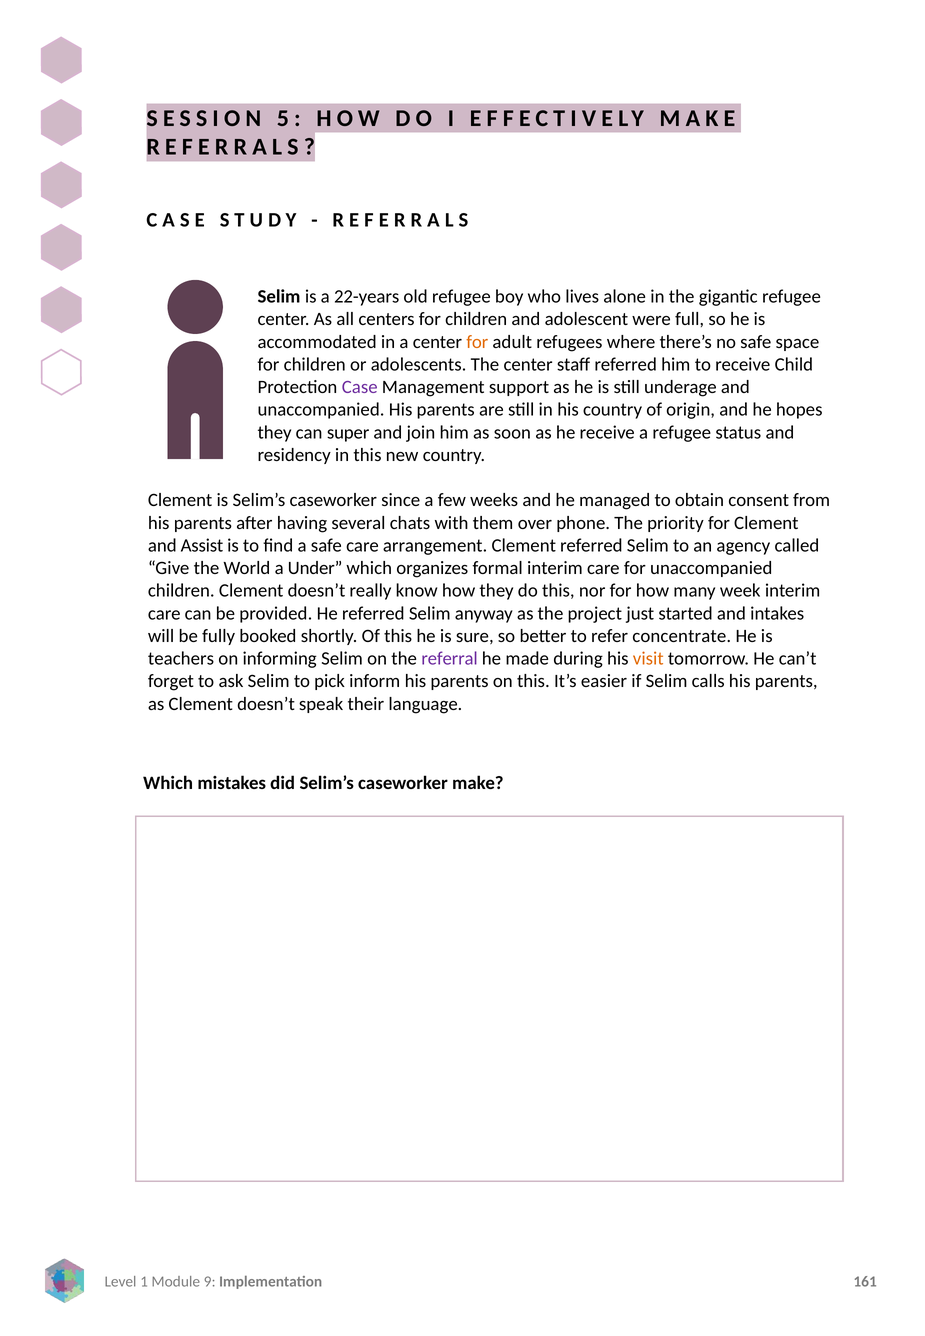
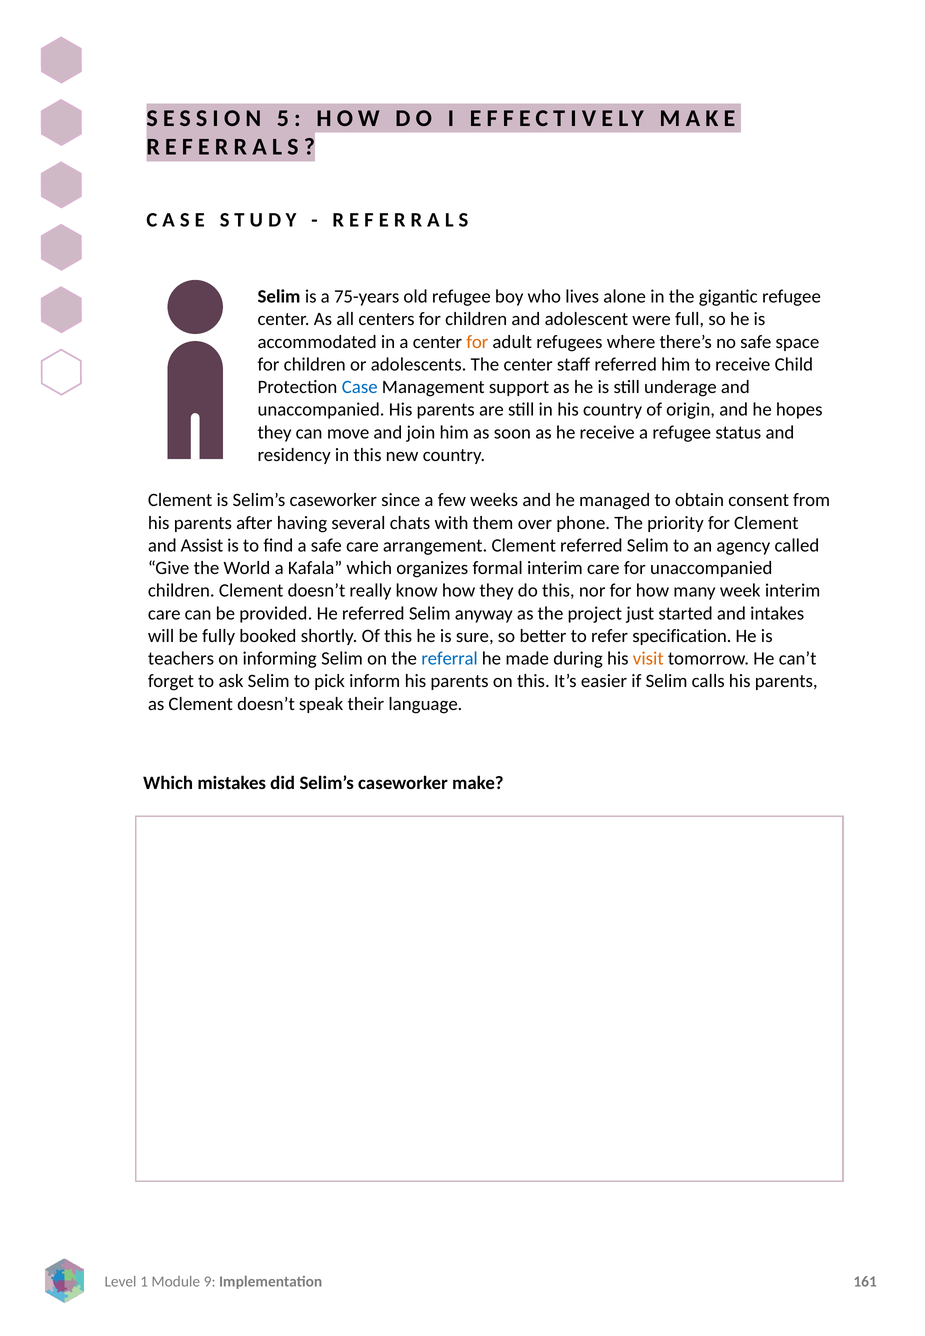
22-years: 22-years -> 75-years
Case colour: purple -> blue
super: super -> move
Under: Under -> Kafala
concentrate: concentrate -> specification
referral colour: purple -> blue
